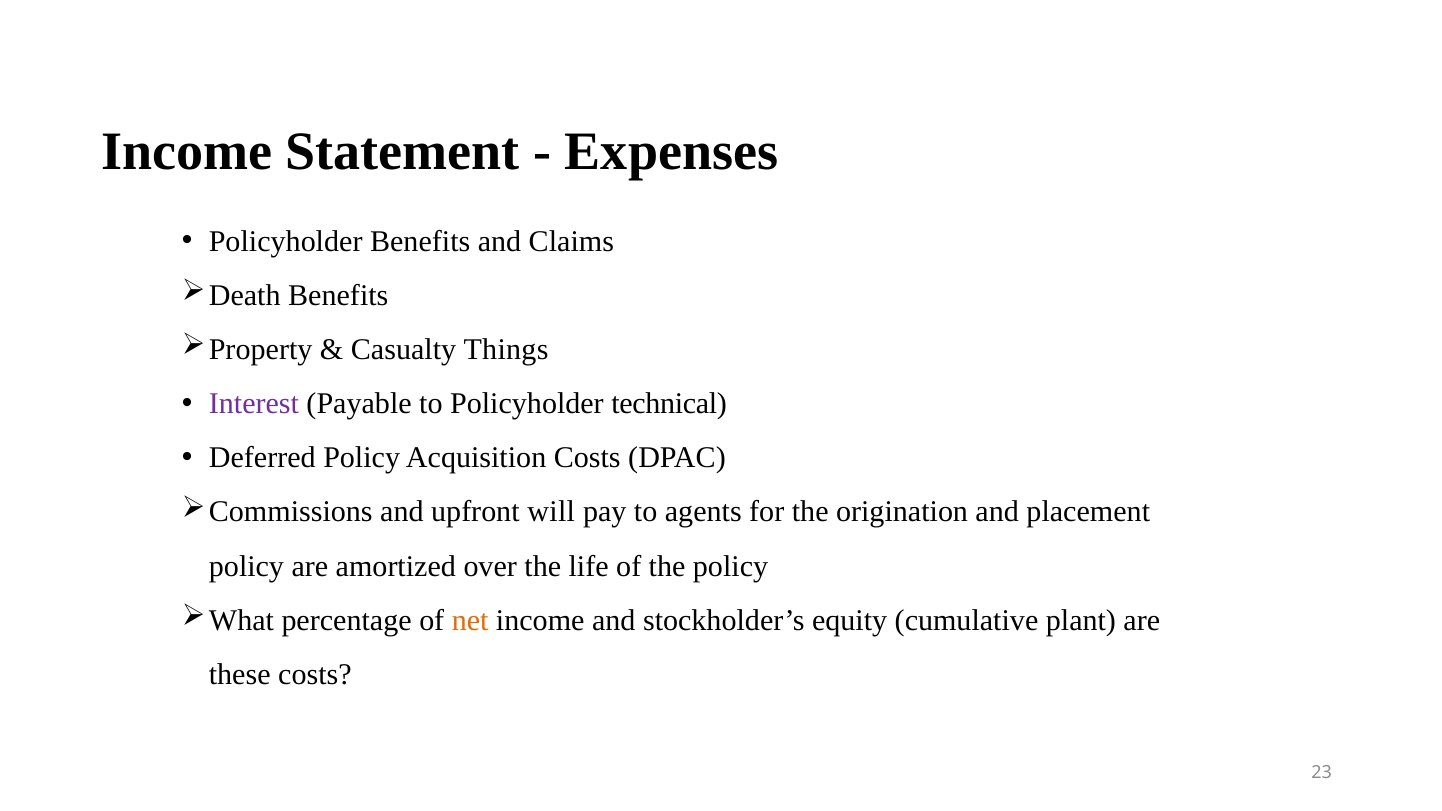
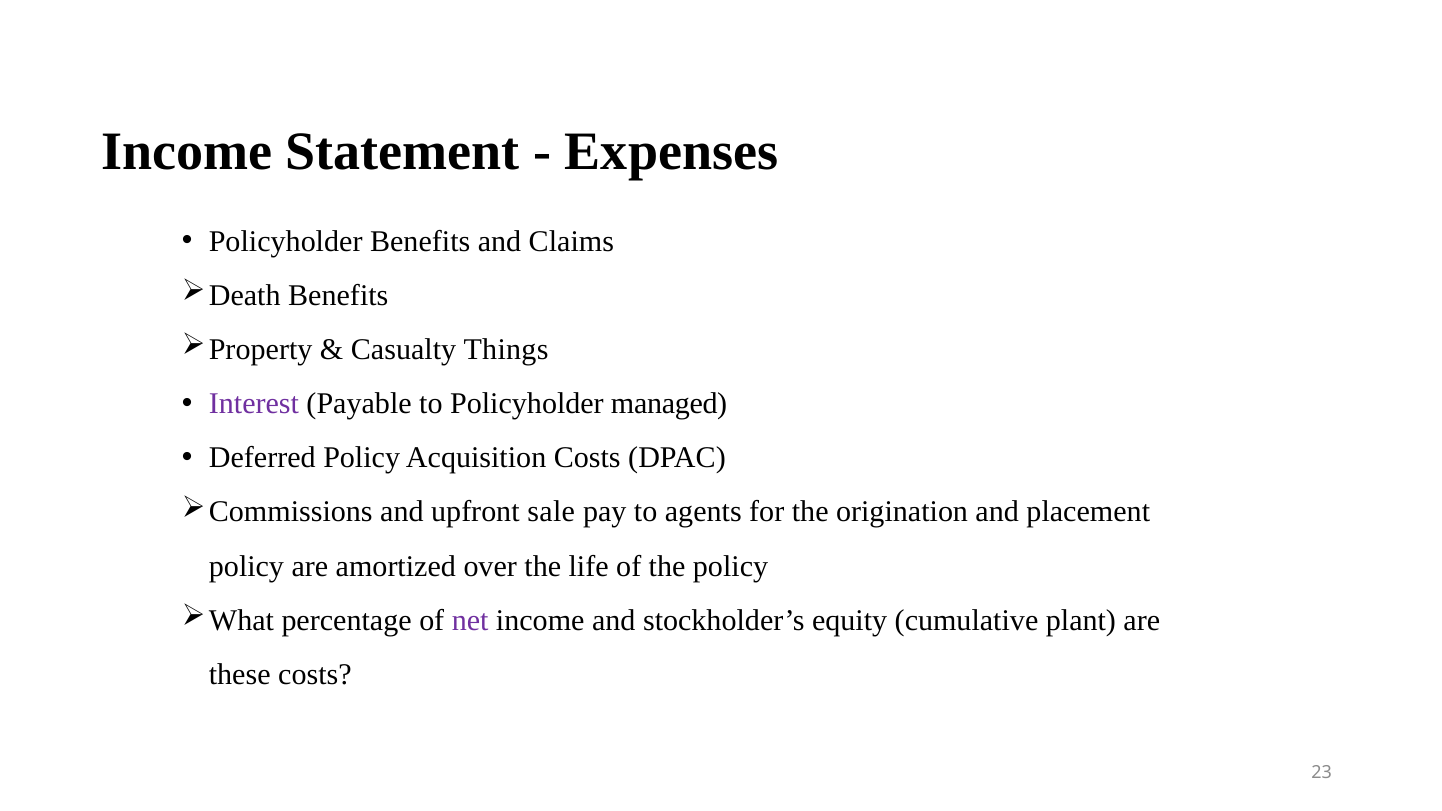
technical: technical -> managed
will: will -> sale
net colour: orange -> purple
